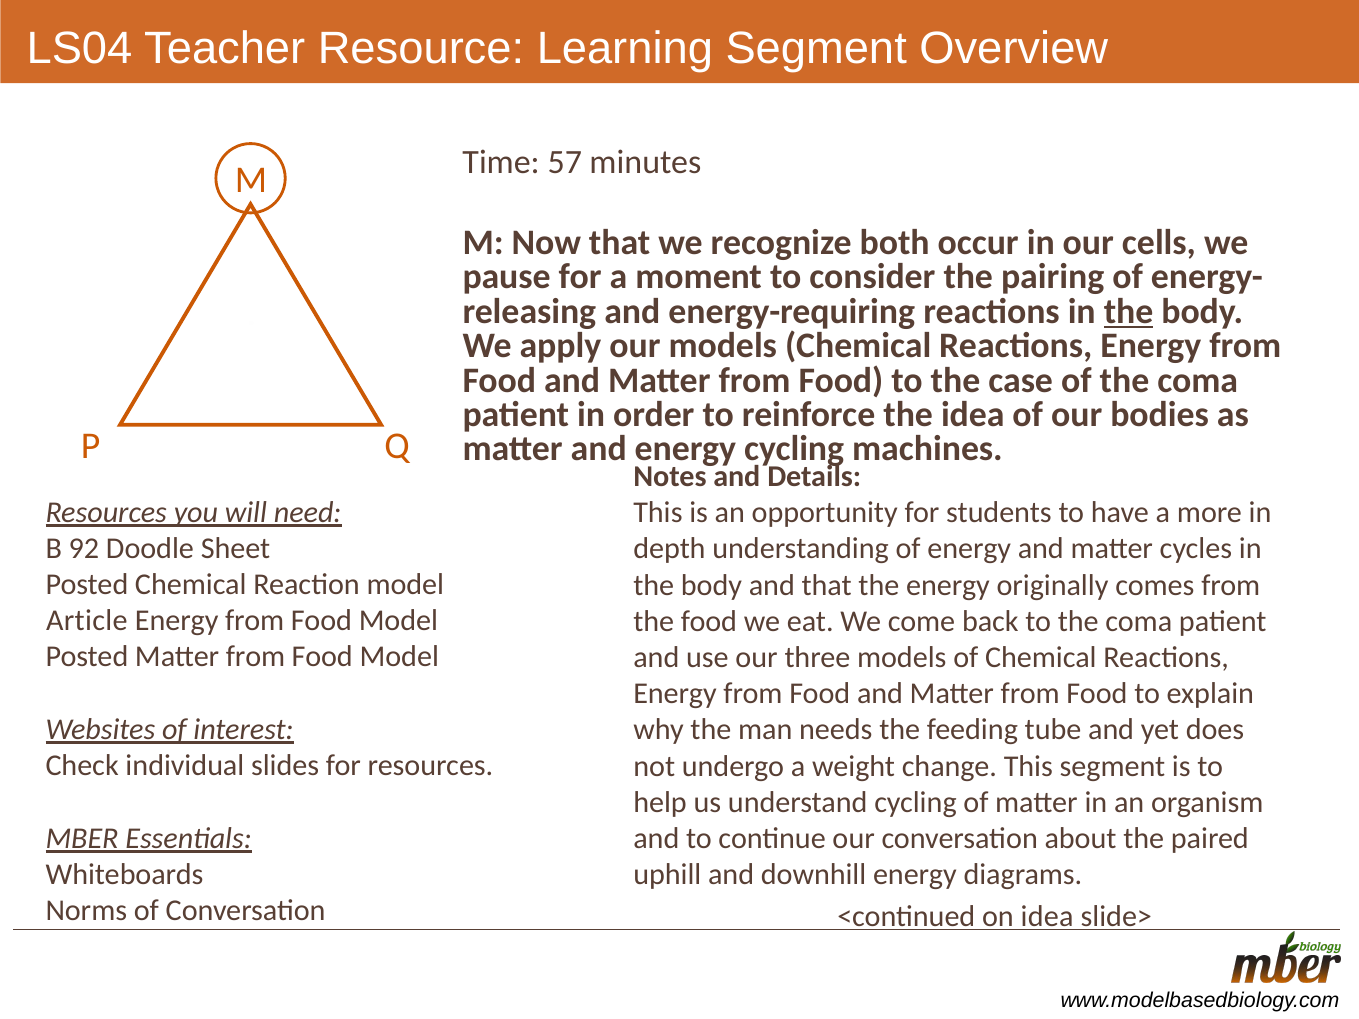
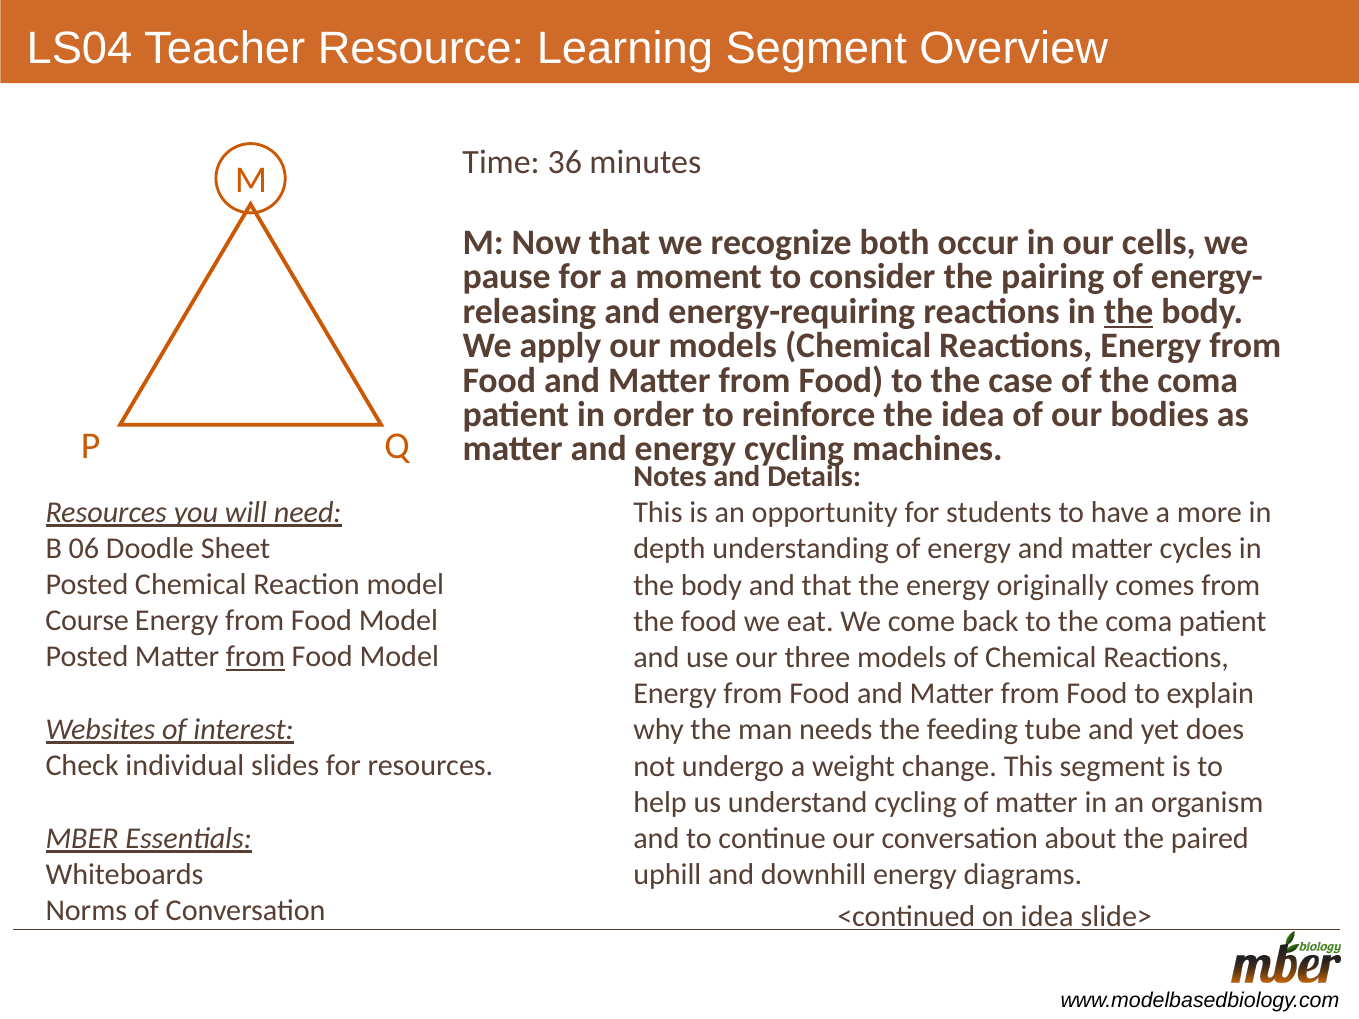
57: 57 -> 36
92: 92 -> 06
Article: Article -> Course
from at (256, 657) underline: none -> present
